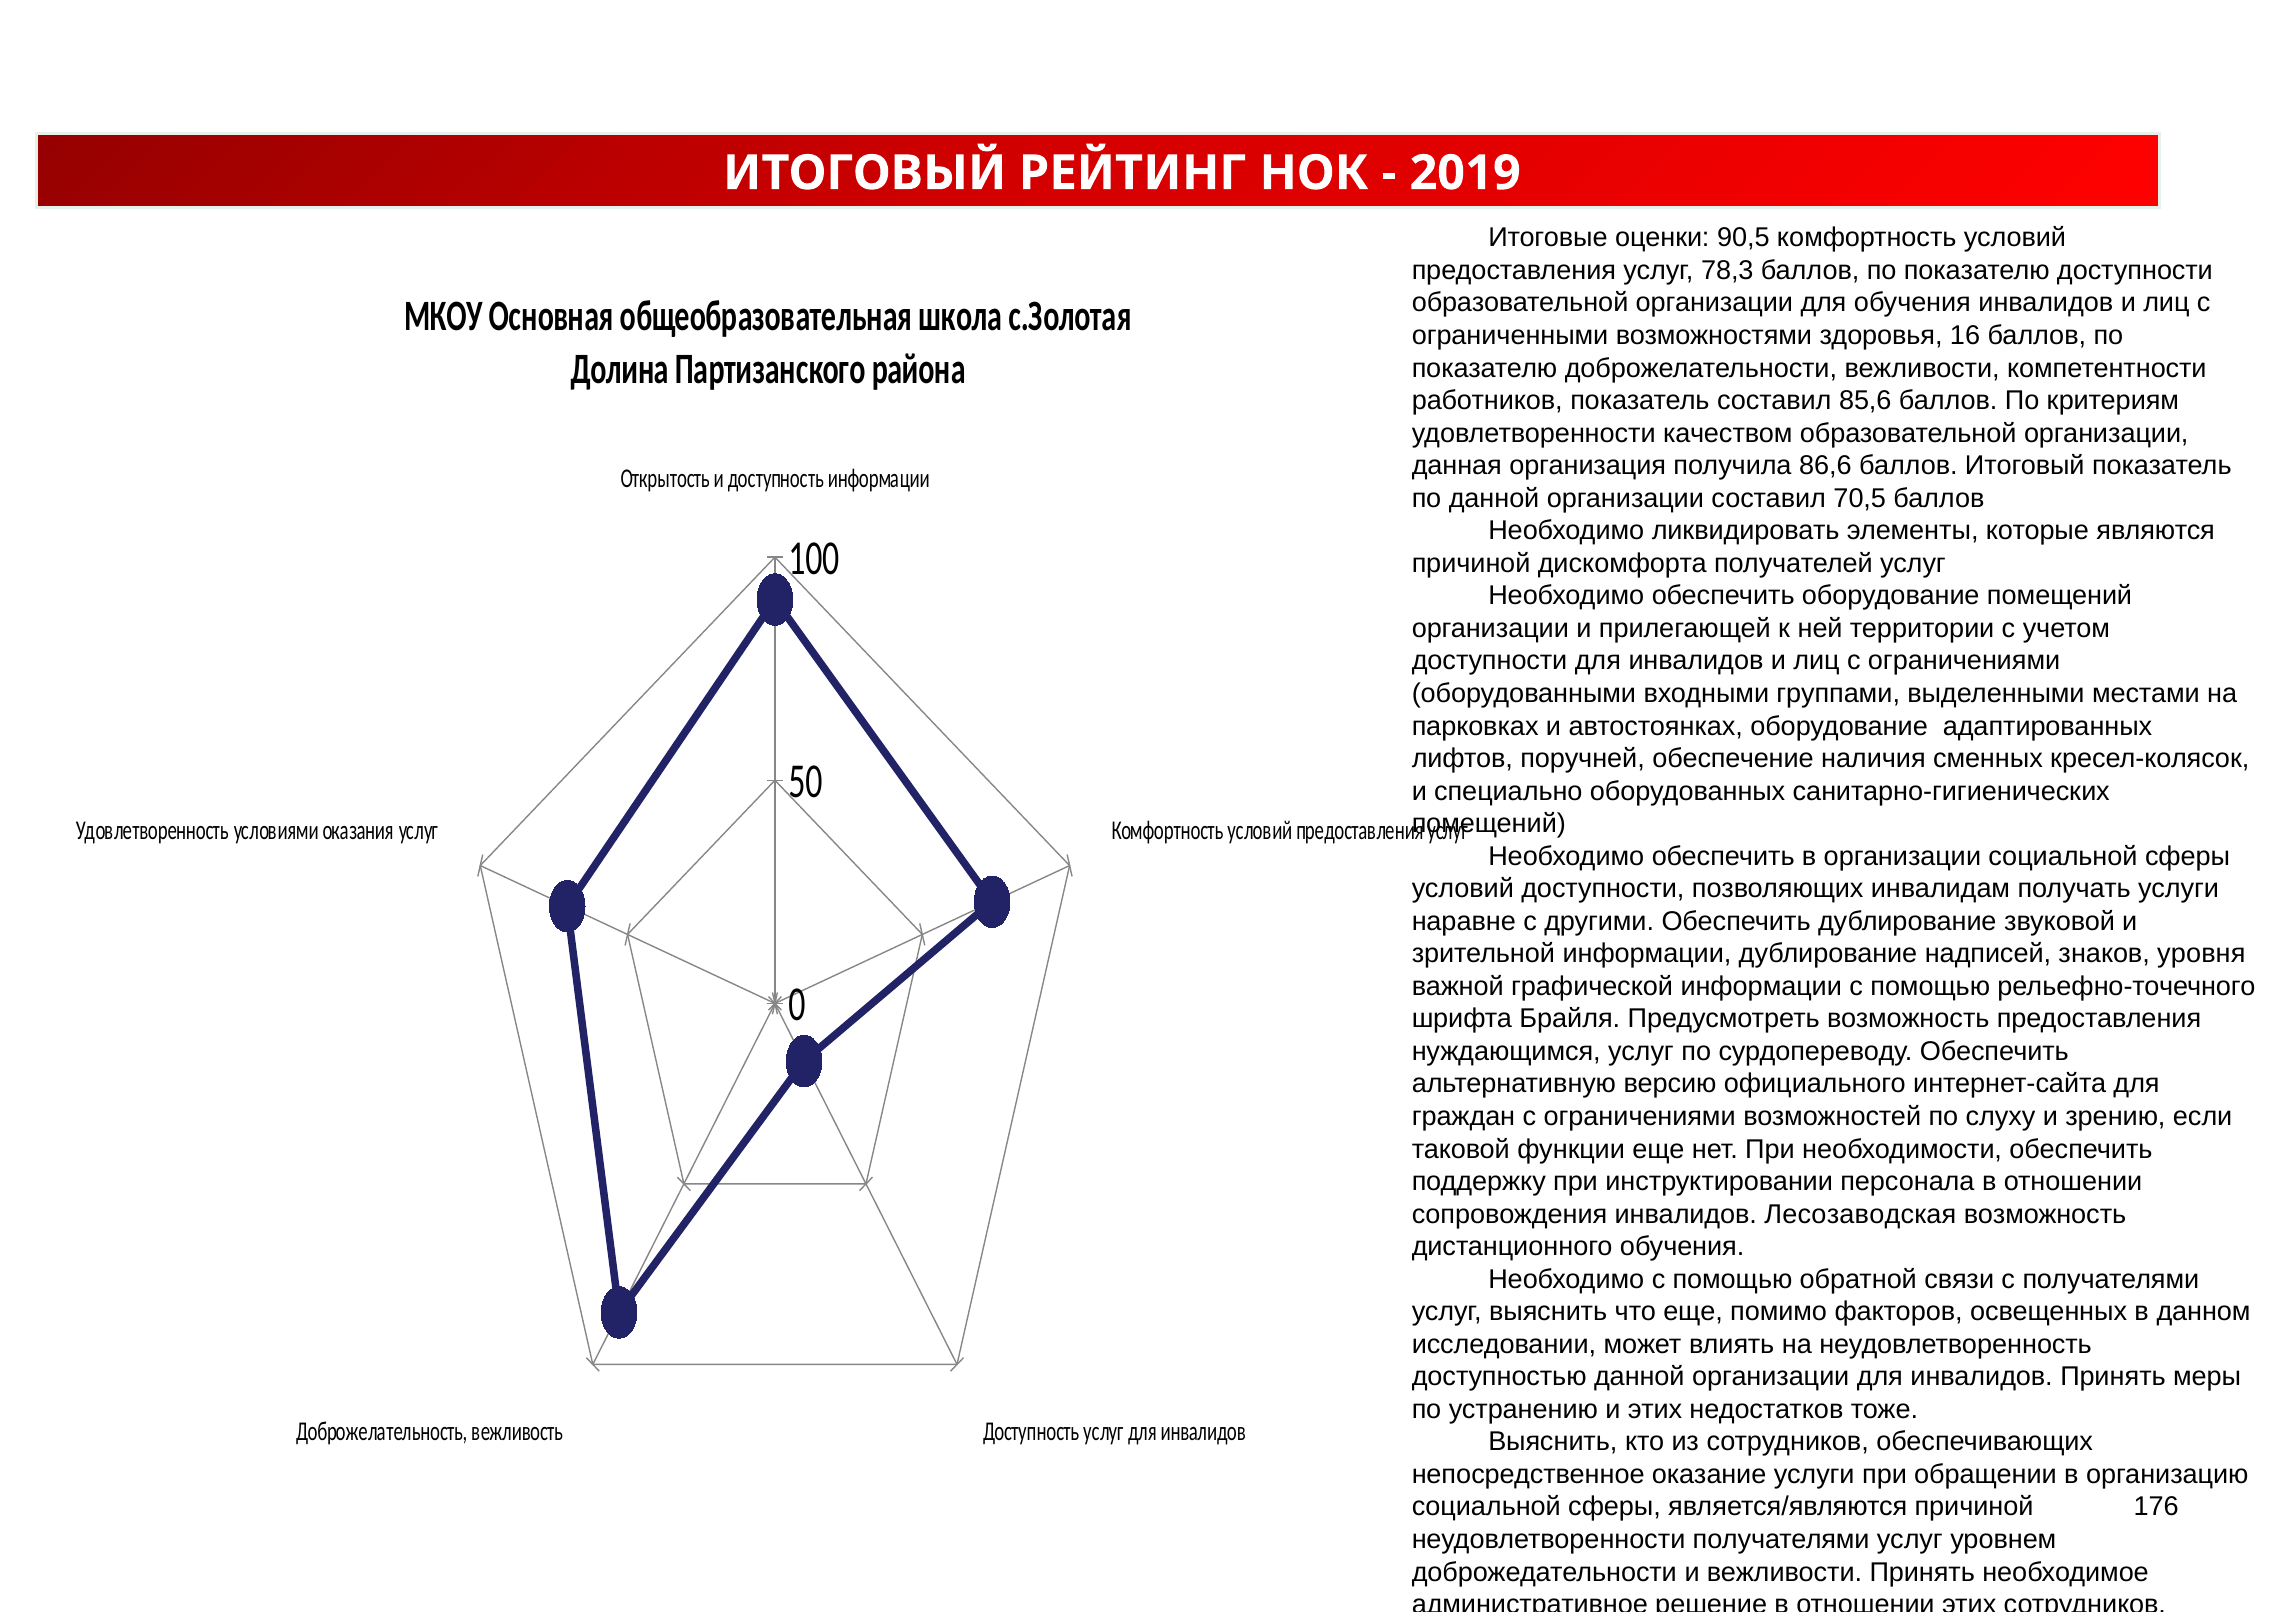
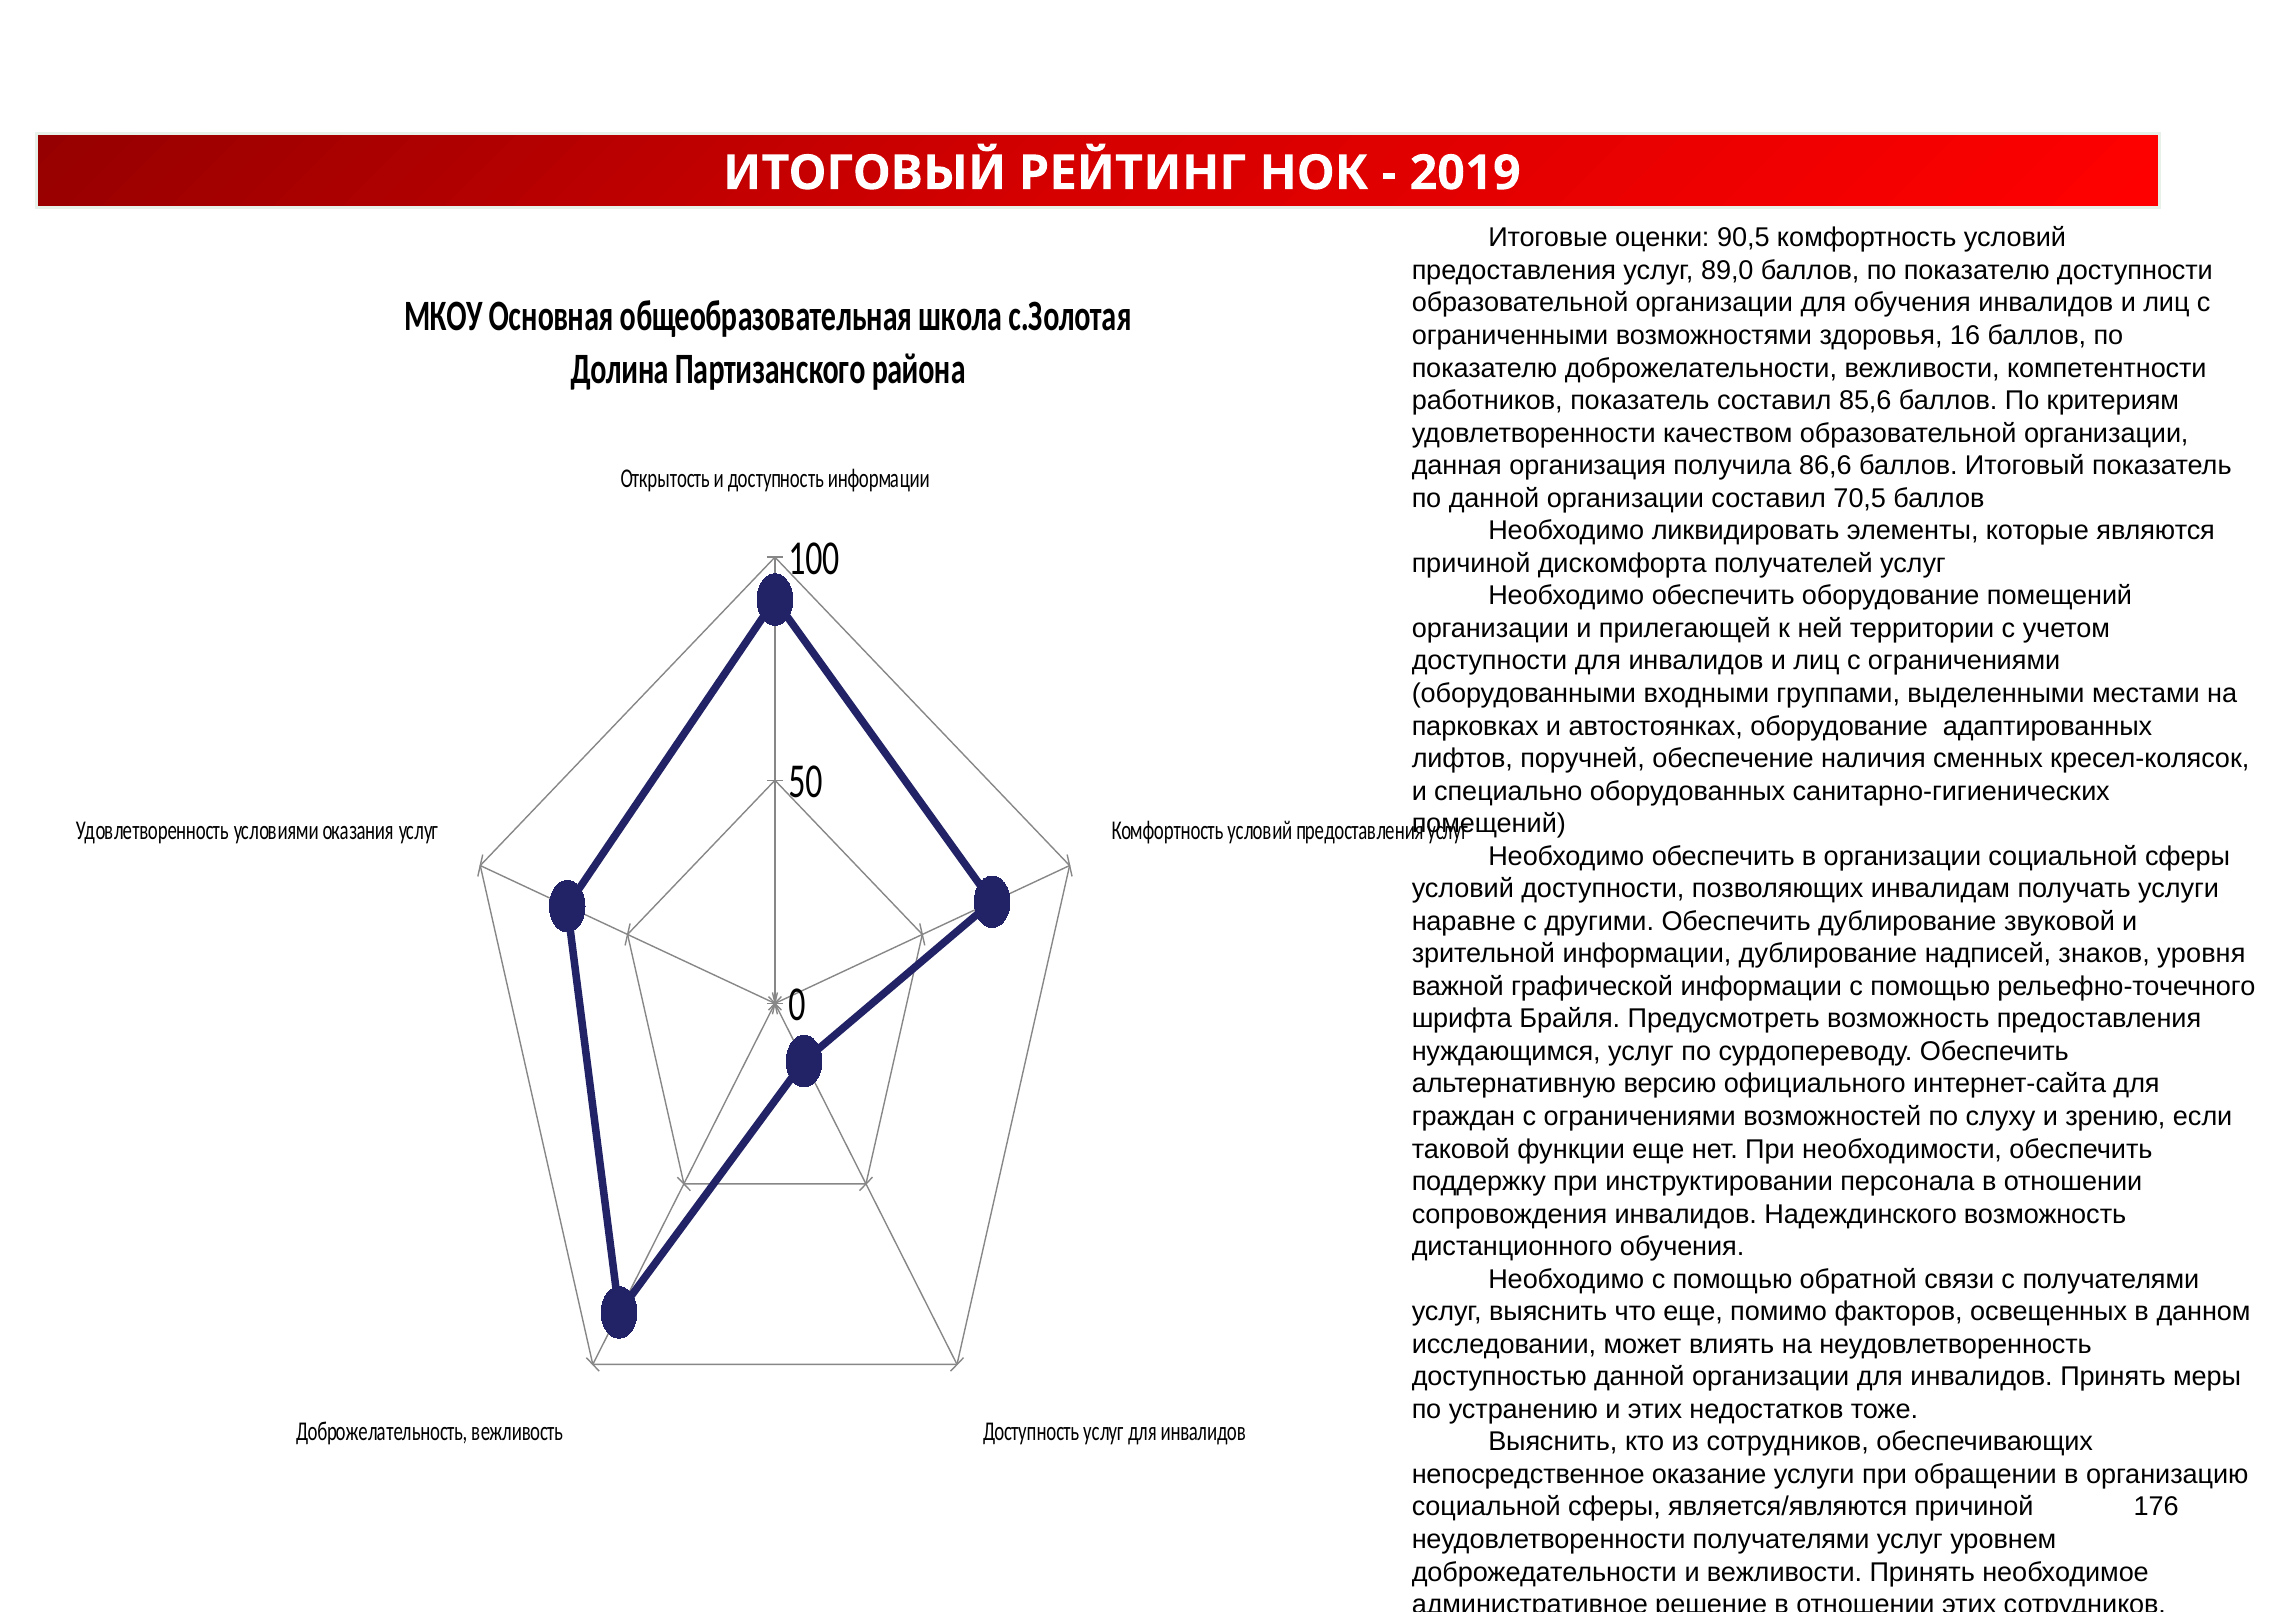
78,3: 78,3 -> 89,0
Лесозаводская: Лесозаводская -> Надеждинского
